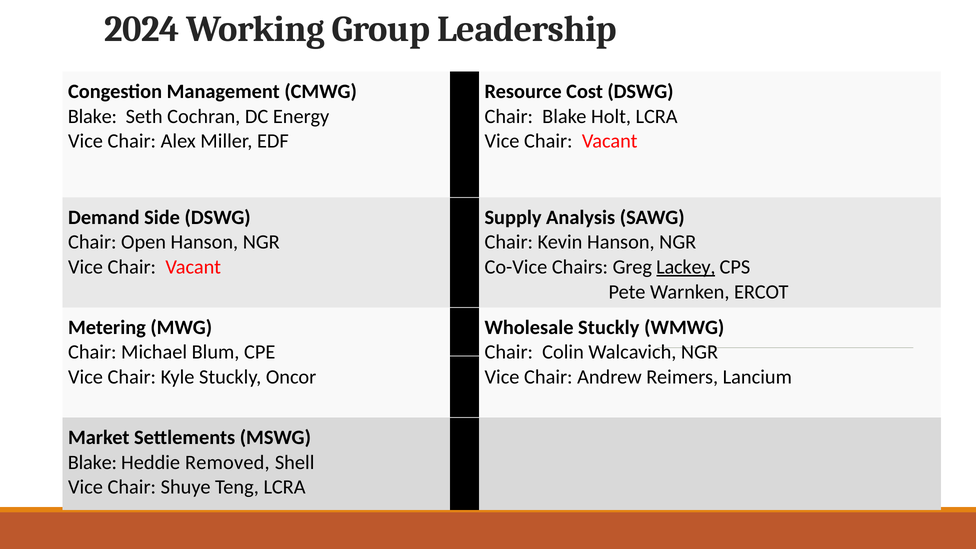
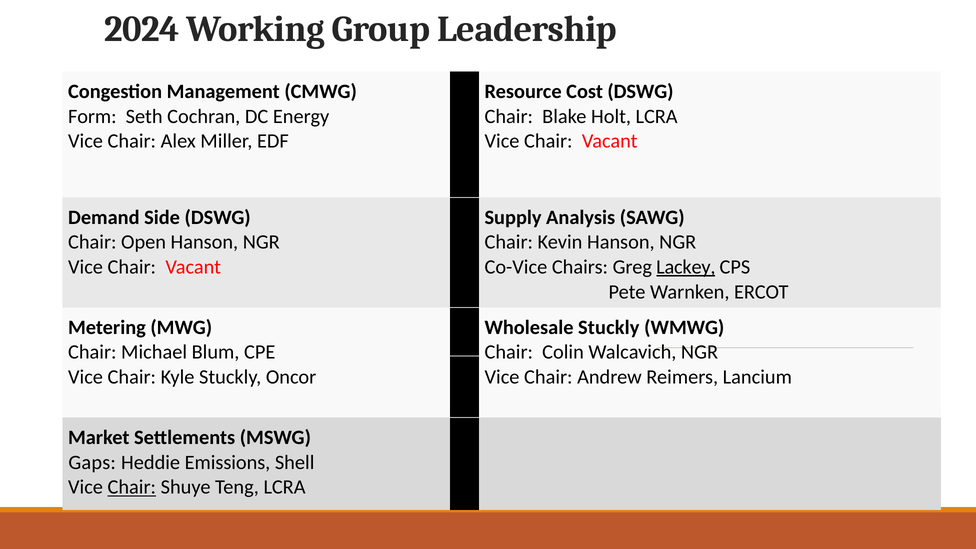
Blake at (92, 116): Blake -> Form
Blake at (92, 462): Blake -> Gaps
Removed: Removed -> Emissions
Chair at (132, 487) underline: none -> present
